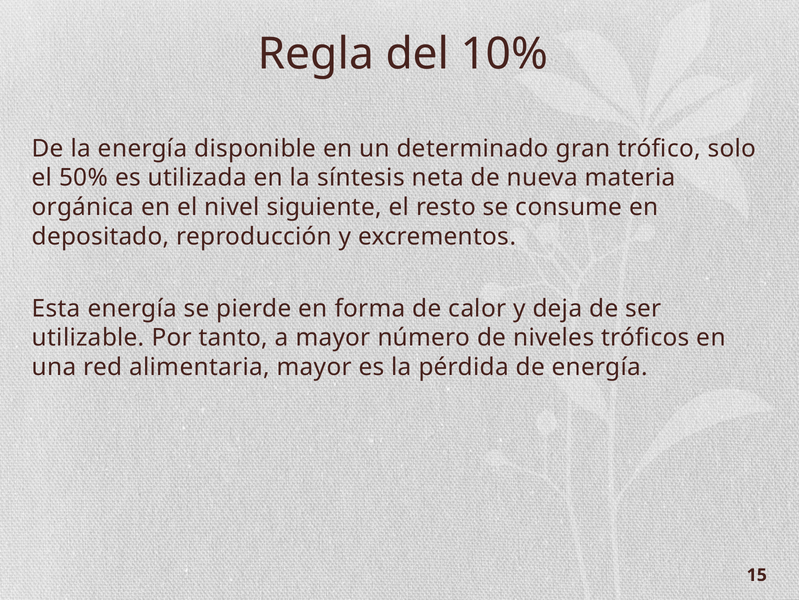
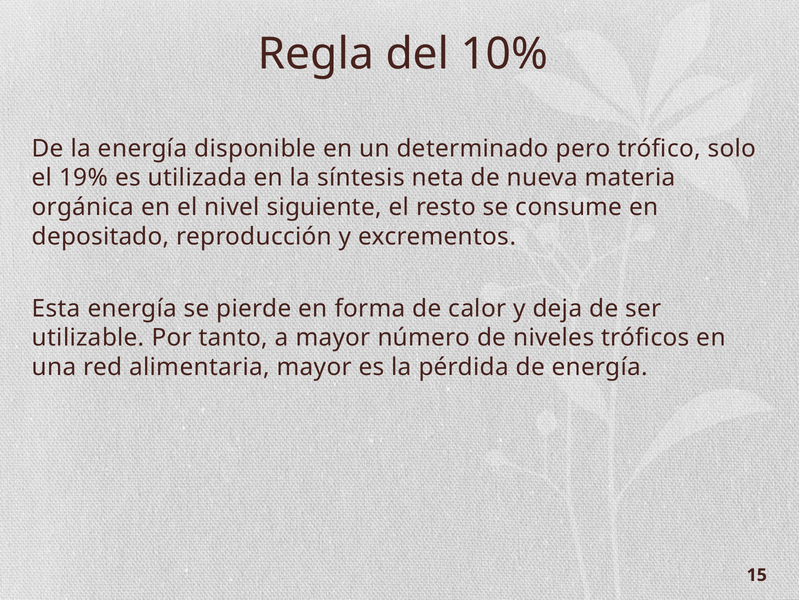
gran: gran -> pero
50%: 50% -> 19%
